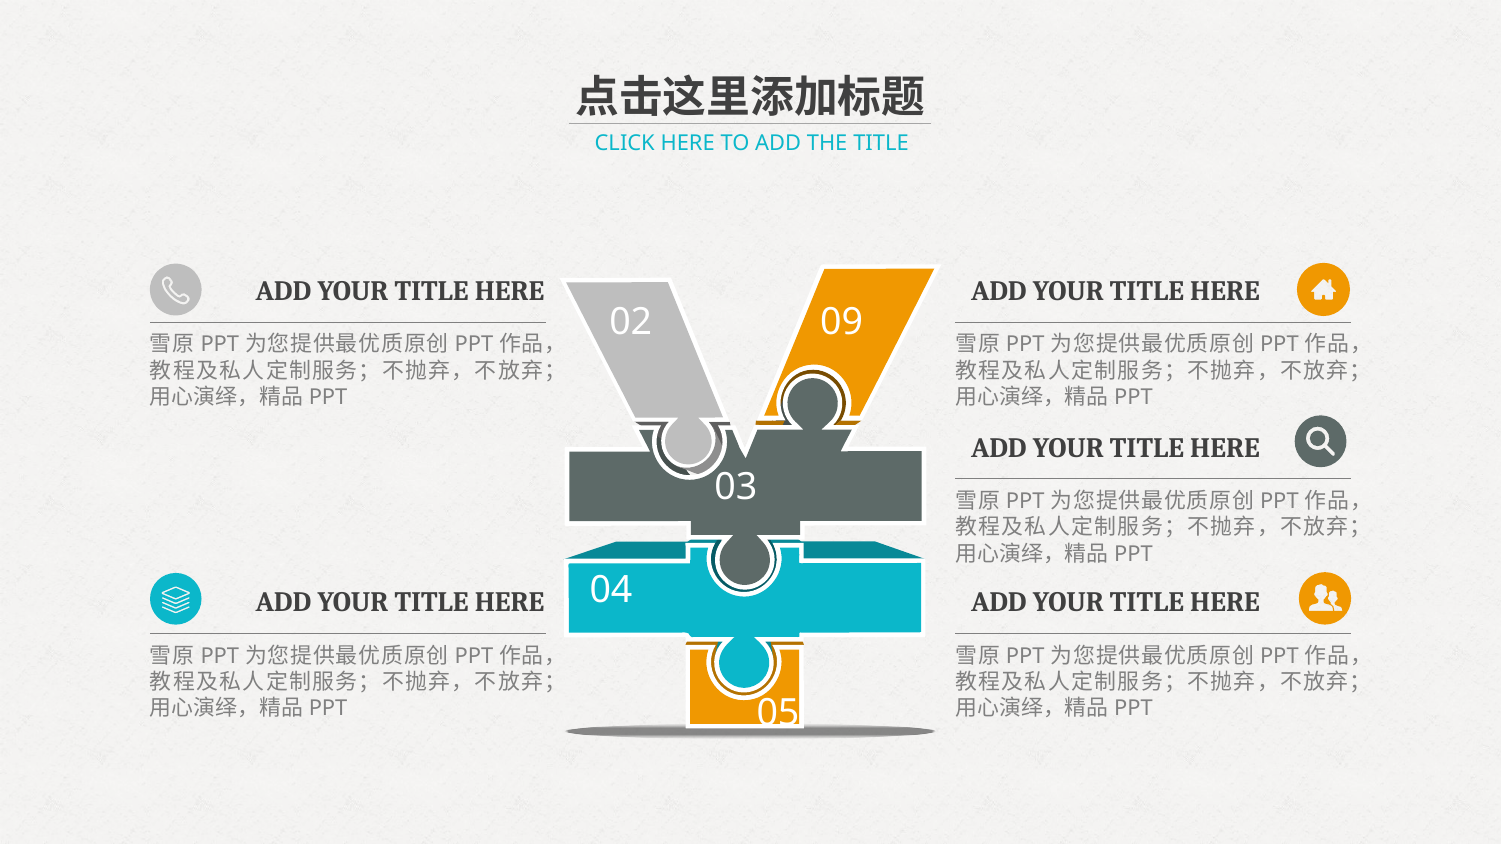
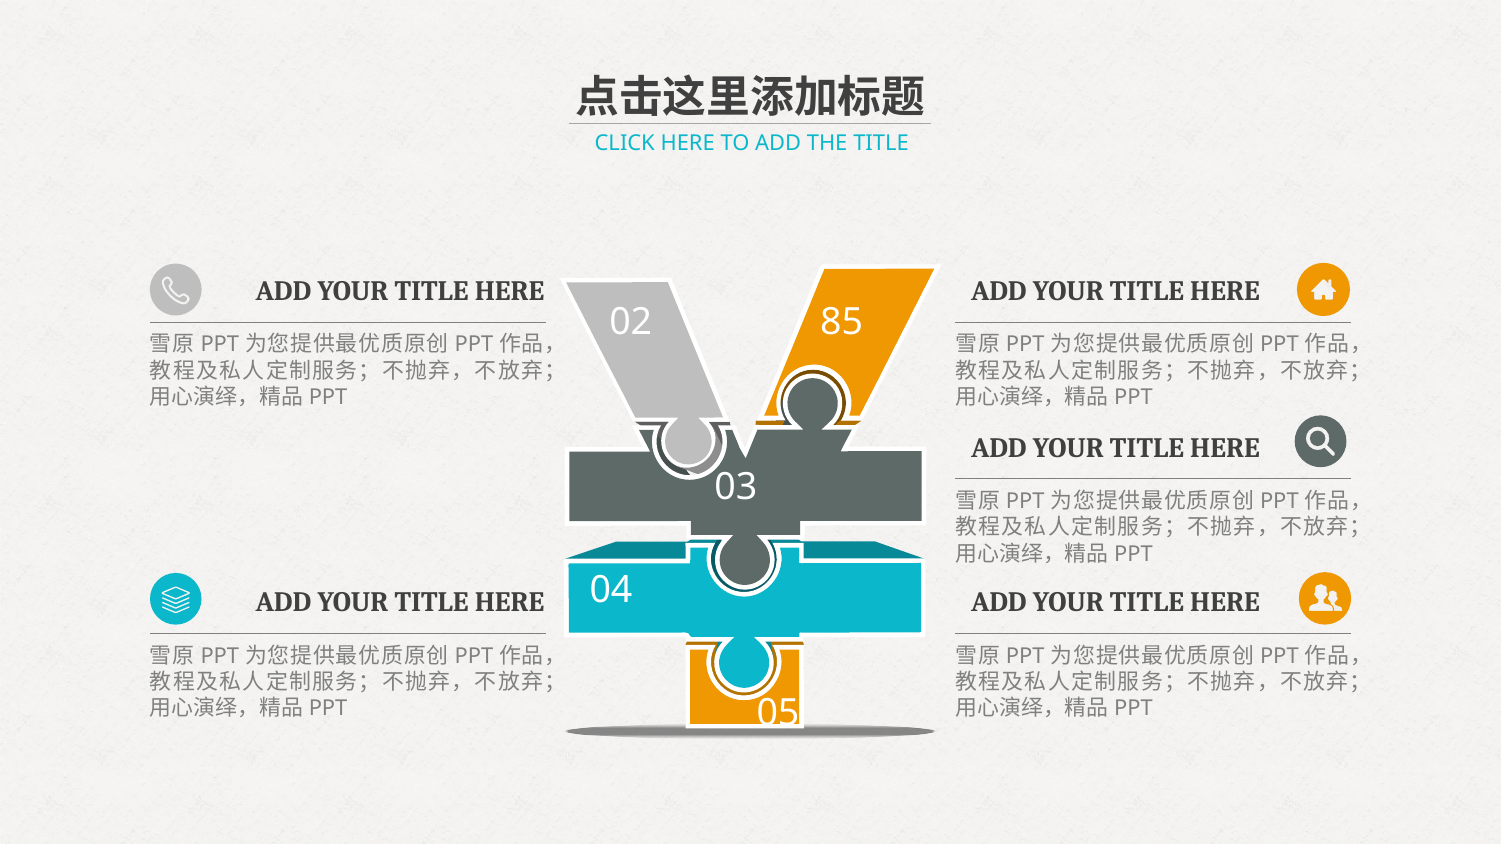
09: 09 -> 85
